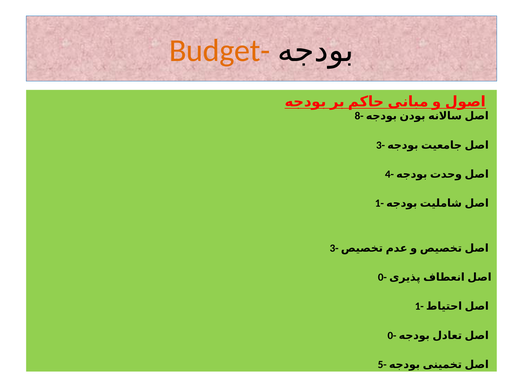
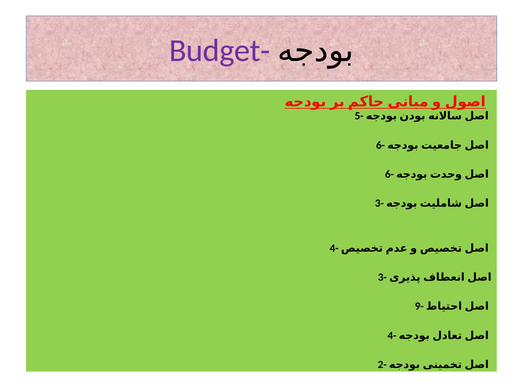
Budget- colour: orange -> purple
8-: 8- -> 5-
3- at (381, 145): 3- -> 6-
4- at (389, 174): 4- -> 6-
1- at (379, 203): 1- -> 3-
3- at (334, 248): 3- -> 4-
0- at (382, 277): 0- -> 3-
1- at (419, 307): 1- -> 9-
0- at (392, 336): 0- -> 4-
5-: 5- -> 2-
